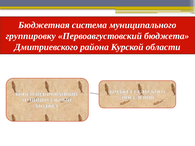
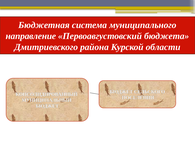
группировку: группировку -> направление
